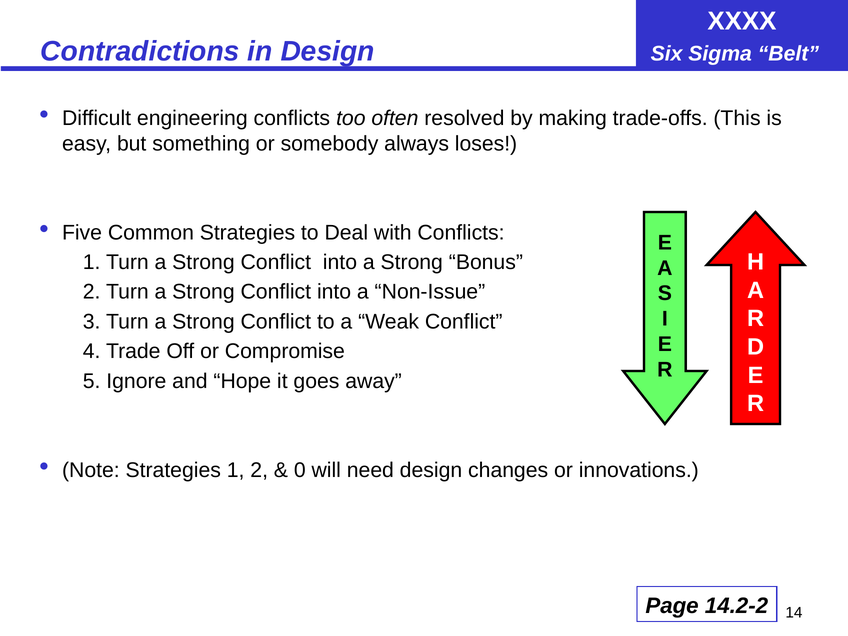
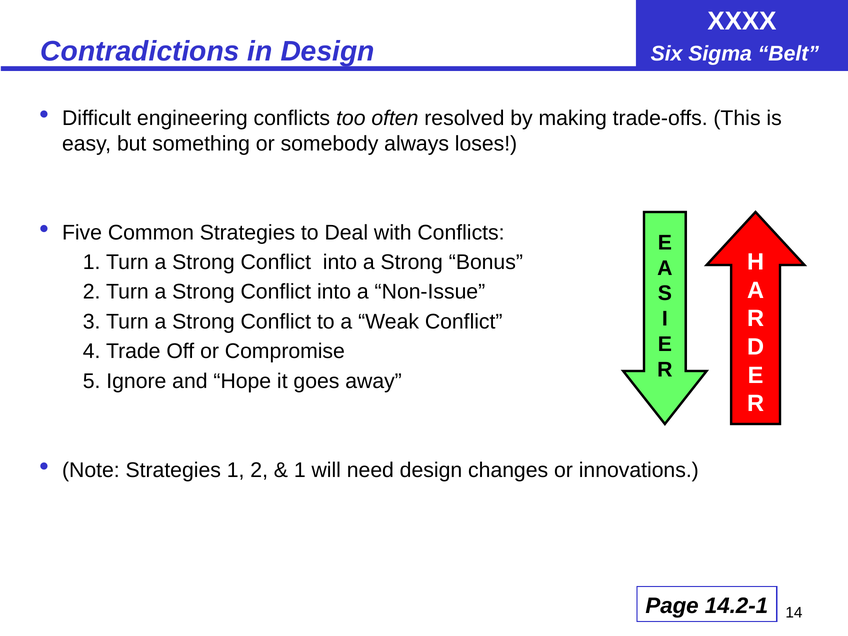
0 at (300, 470): 0 -> 1
14.2-2: 14.2-2 -> 14.2-1
